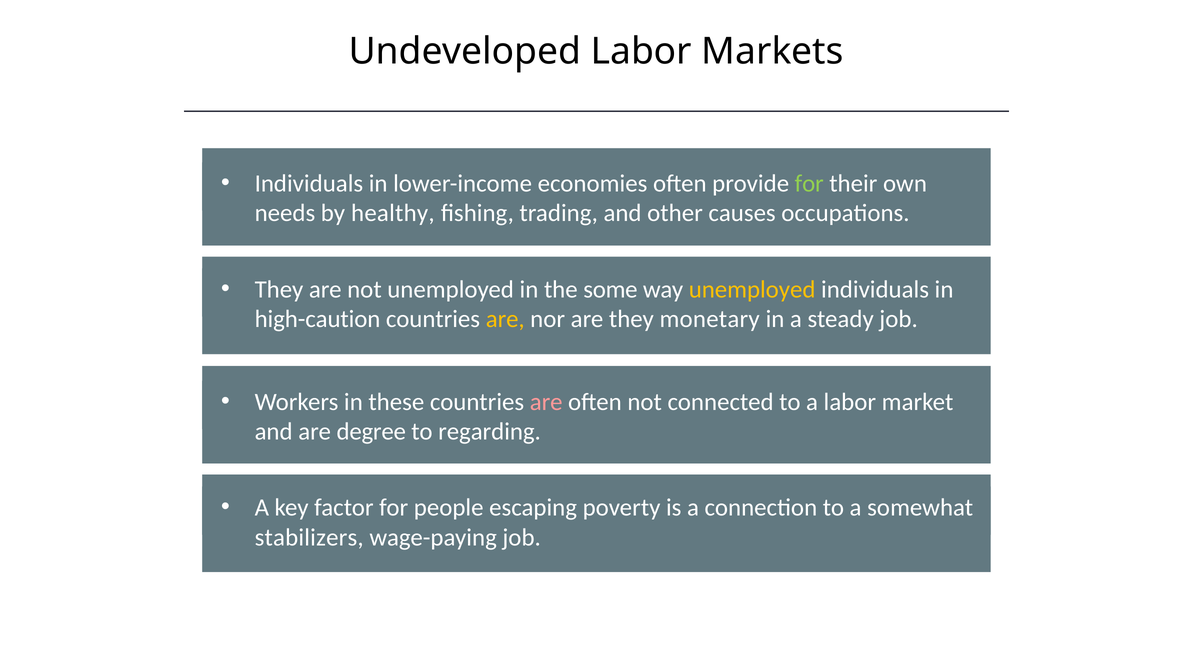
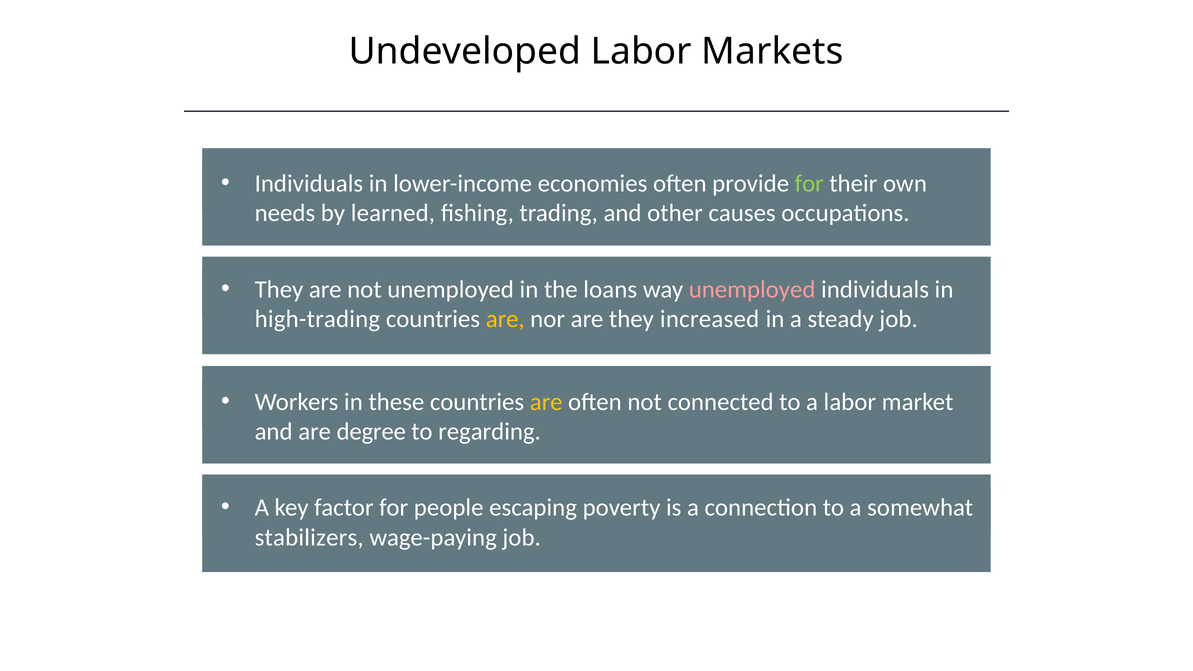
healthy: healthy -> learned
some: some -> loans
unemployed at (752, 289) colour: yellow -> pink
high-caution: high-caution -> high-trading
monetary: monetary -> increased
are at (546, 402) colour: pink -> yellow
